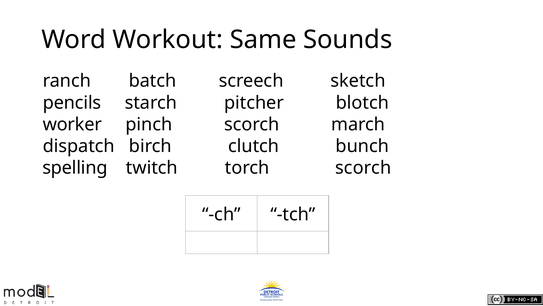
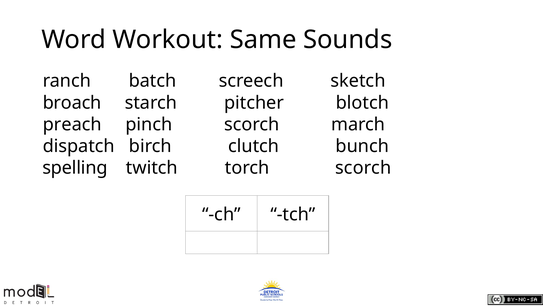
pencils: pencils -> broach
worker: worker -> preach
